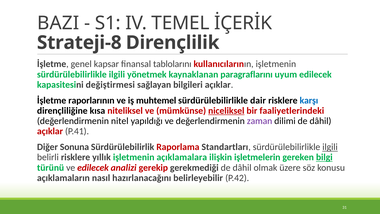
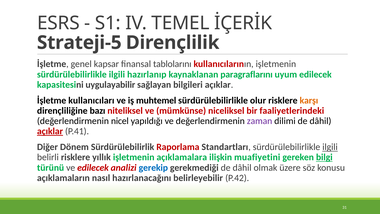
BAZI: BAZI -> ESRS
Strateji-8: Strateji-8 -> Strateji-5
yönetmek: yönetmek -> hazırlanıp
değiştirmesi: değiştirmesi -> uygulayabilir
raporlarının: raporlarının -> kullanıcıları
dair: dair -> olur
karşı colour: blue -> orange
kısa: kısa -> bazı
niceliksel underline: present -> none
nitel: nitel -> nicel
açıklar at (50, 131) underline: none -> present
Sonuna: Sonuna -> Dönem
işletmelerin: işletmelerin -> muafiyetini
gerekip colour: red -> blue
